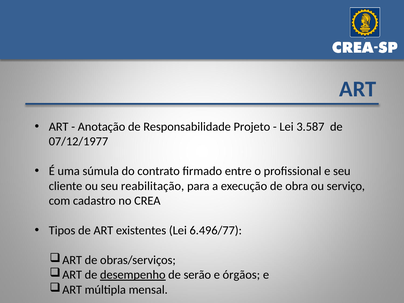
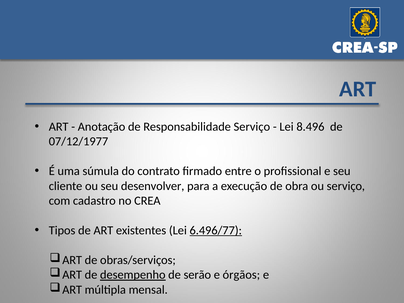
Responsabilidade Projeto: Projeto -> Serviço
3.587: 3.587 -> 8.496
reabilitação: reabilitação -> desenvolver
6.496/77 underline: none -> present
